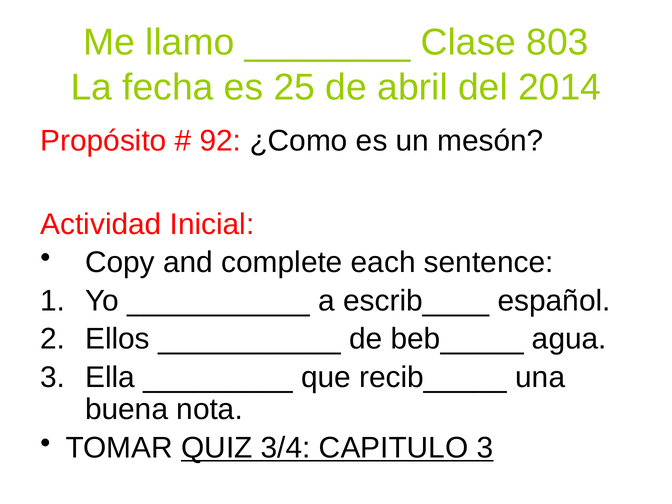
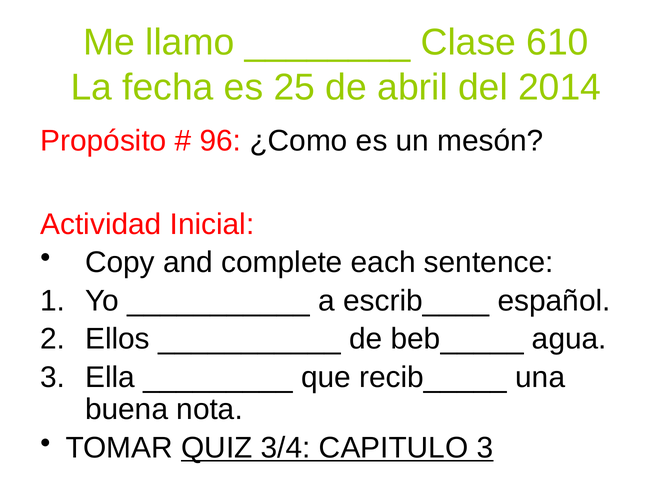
803: 803 -> 610
92: 92 -> 96
